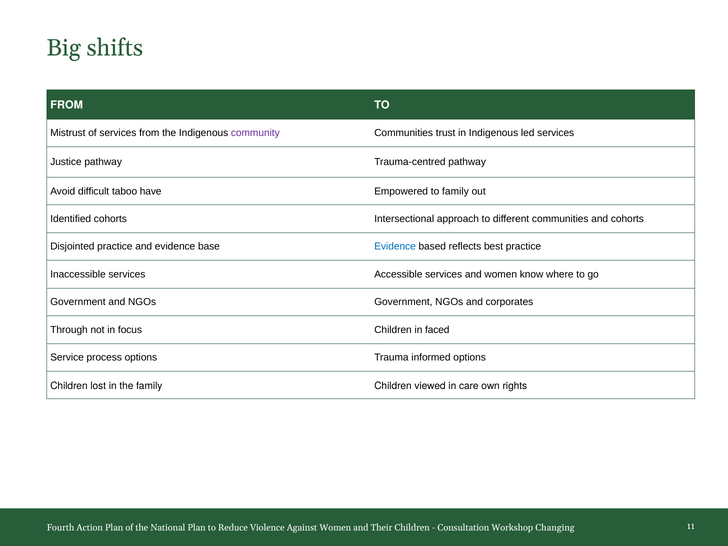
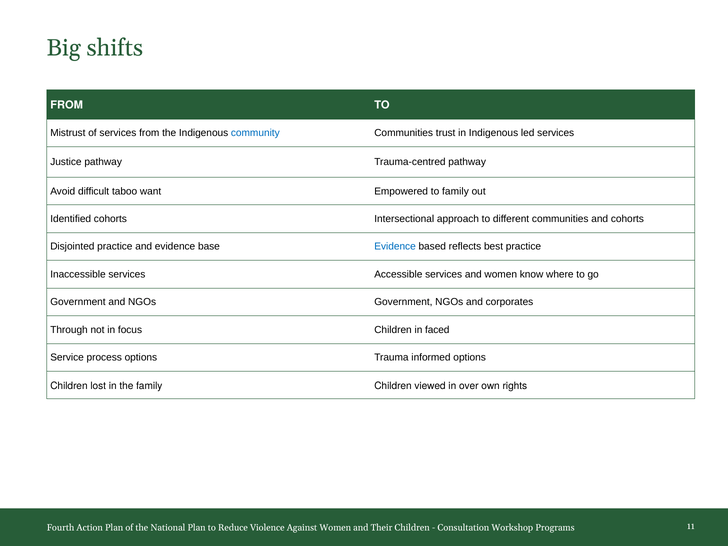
community colour: purple -> blue
have: have -> want
care: care -> over
Changing: Changing -> Programs
